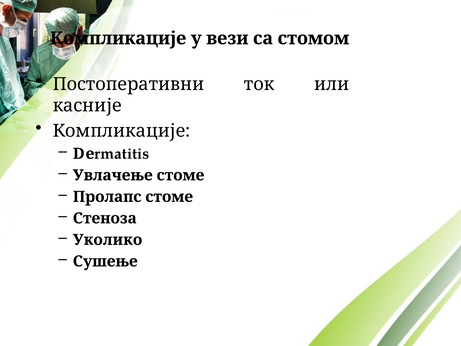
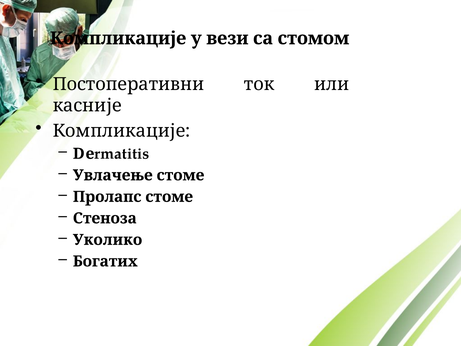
Сушење: Сушење -> Богатих
